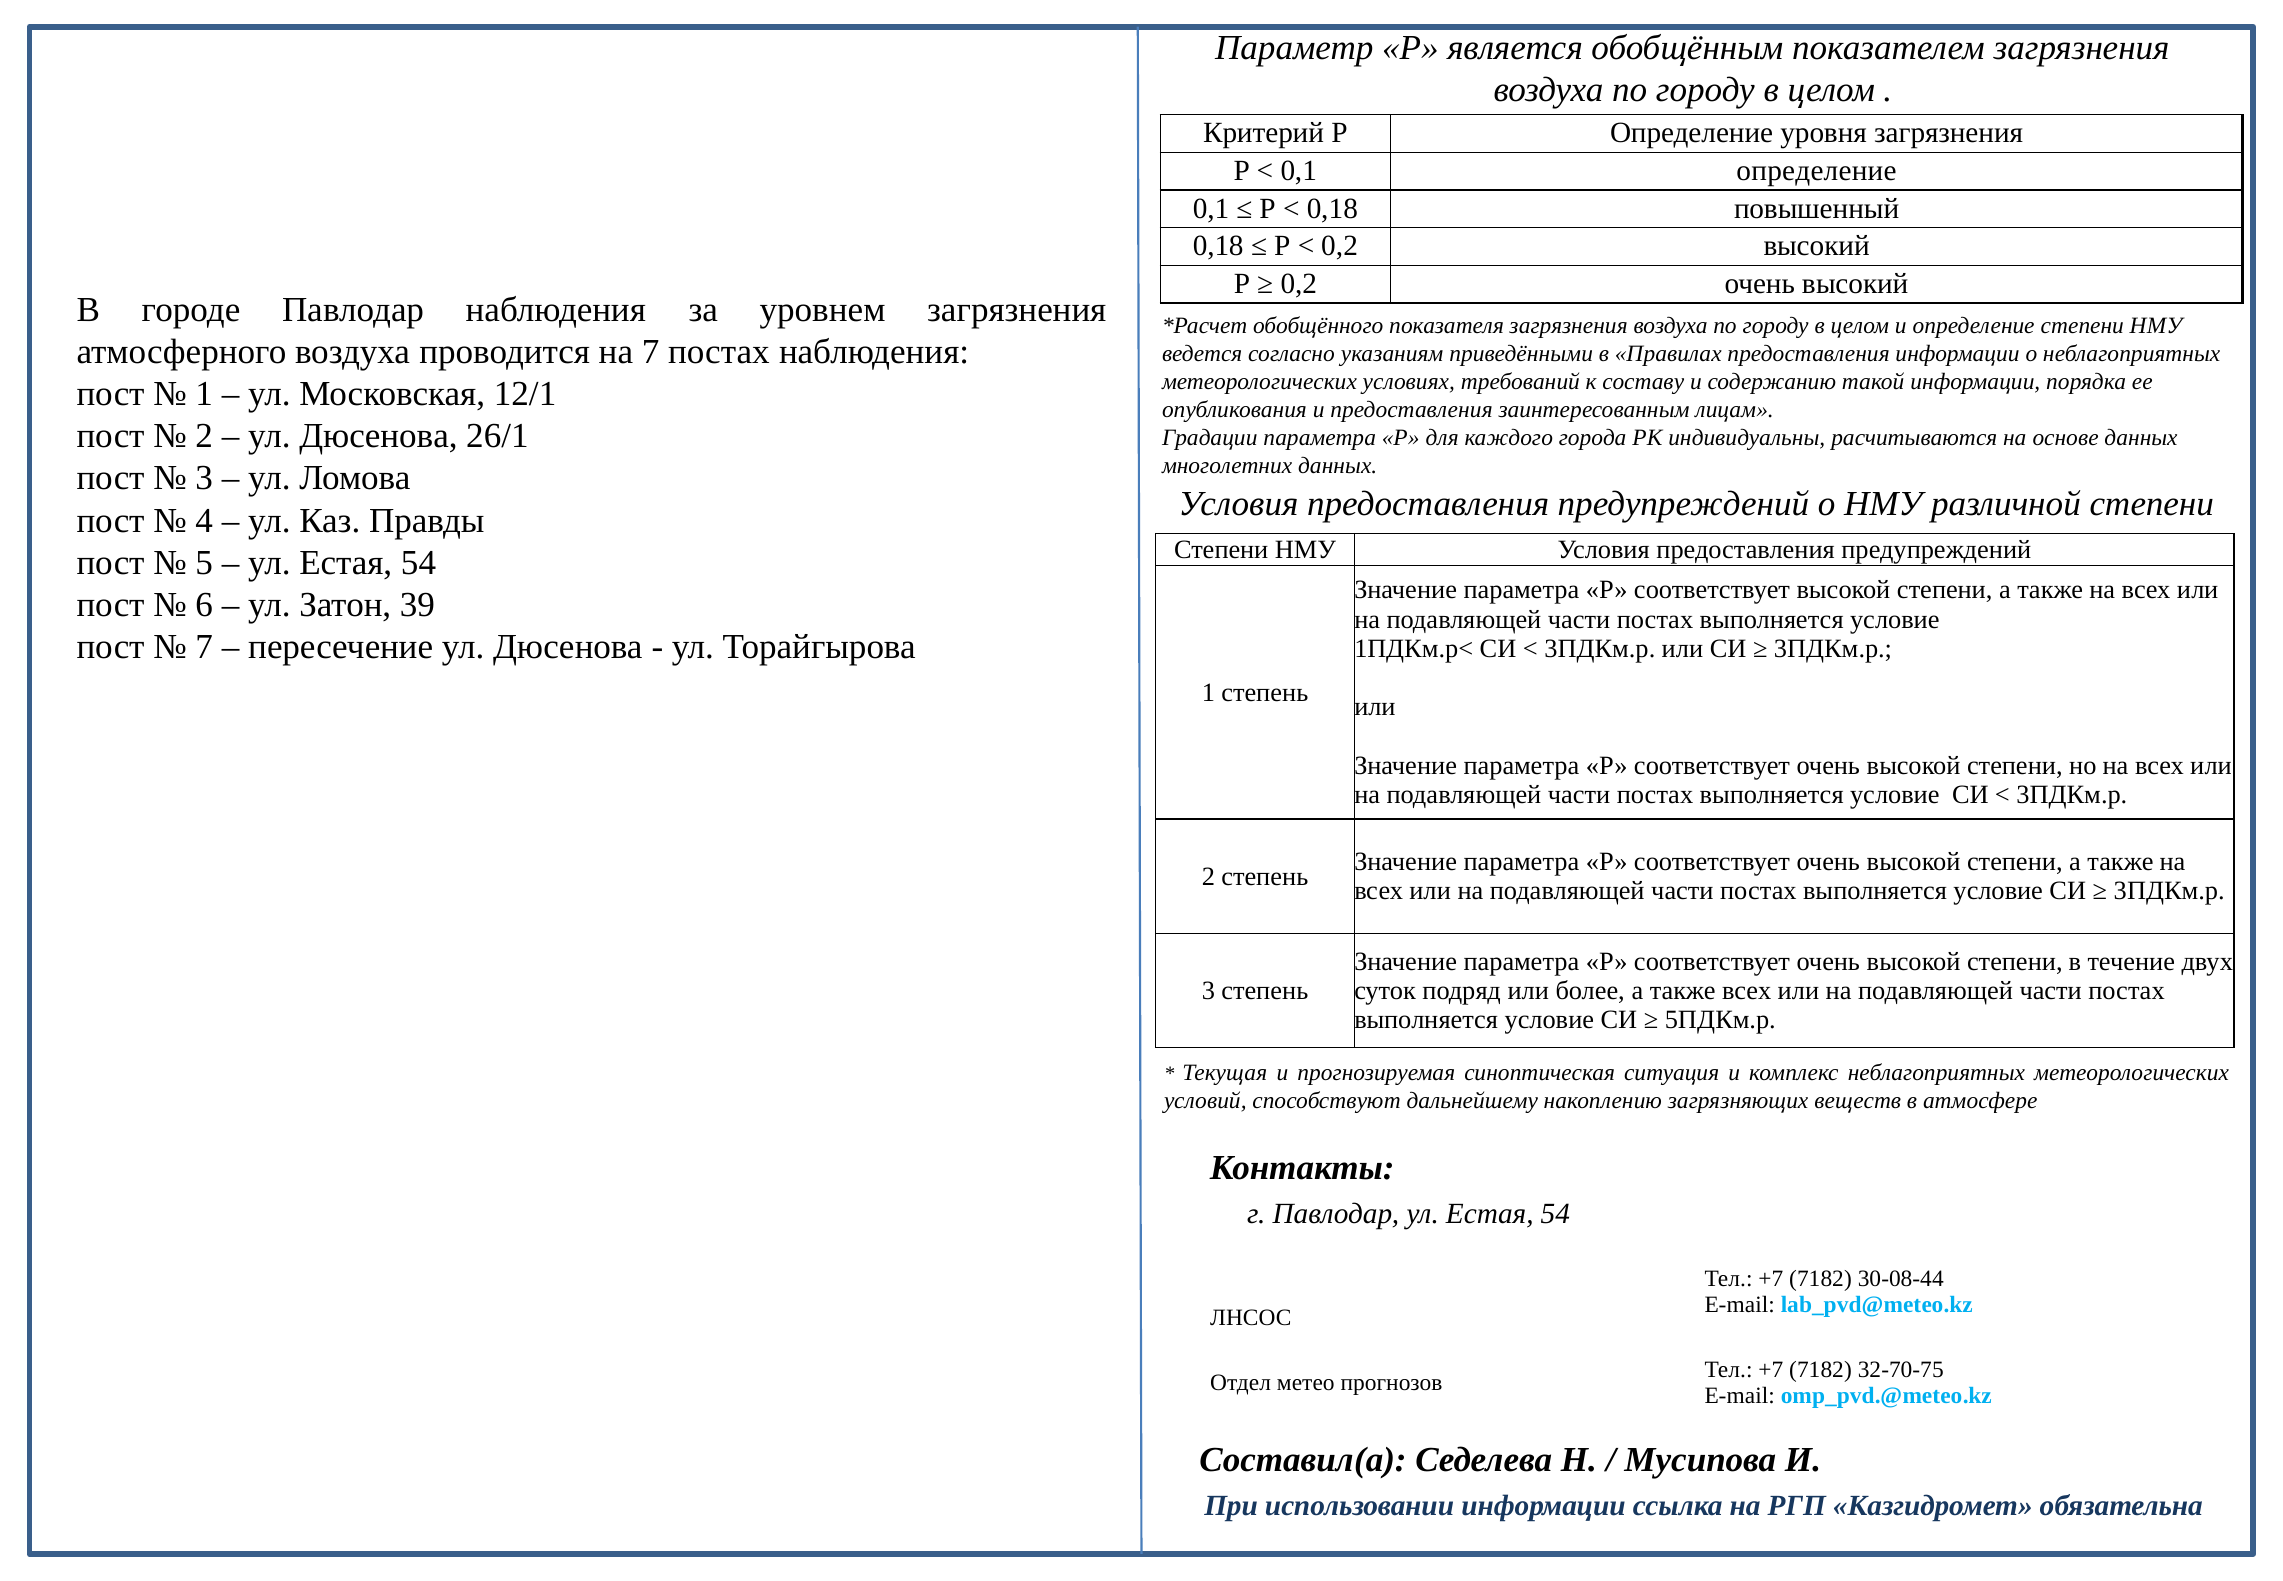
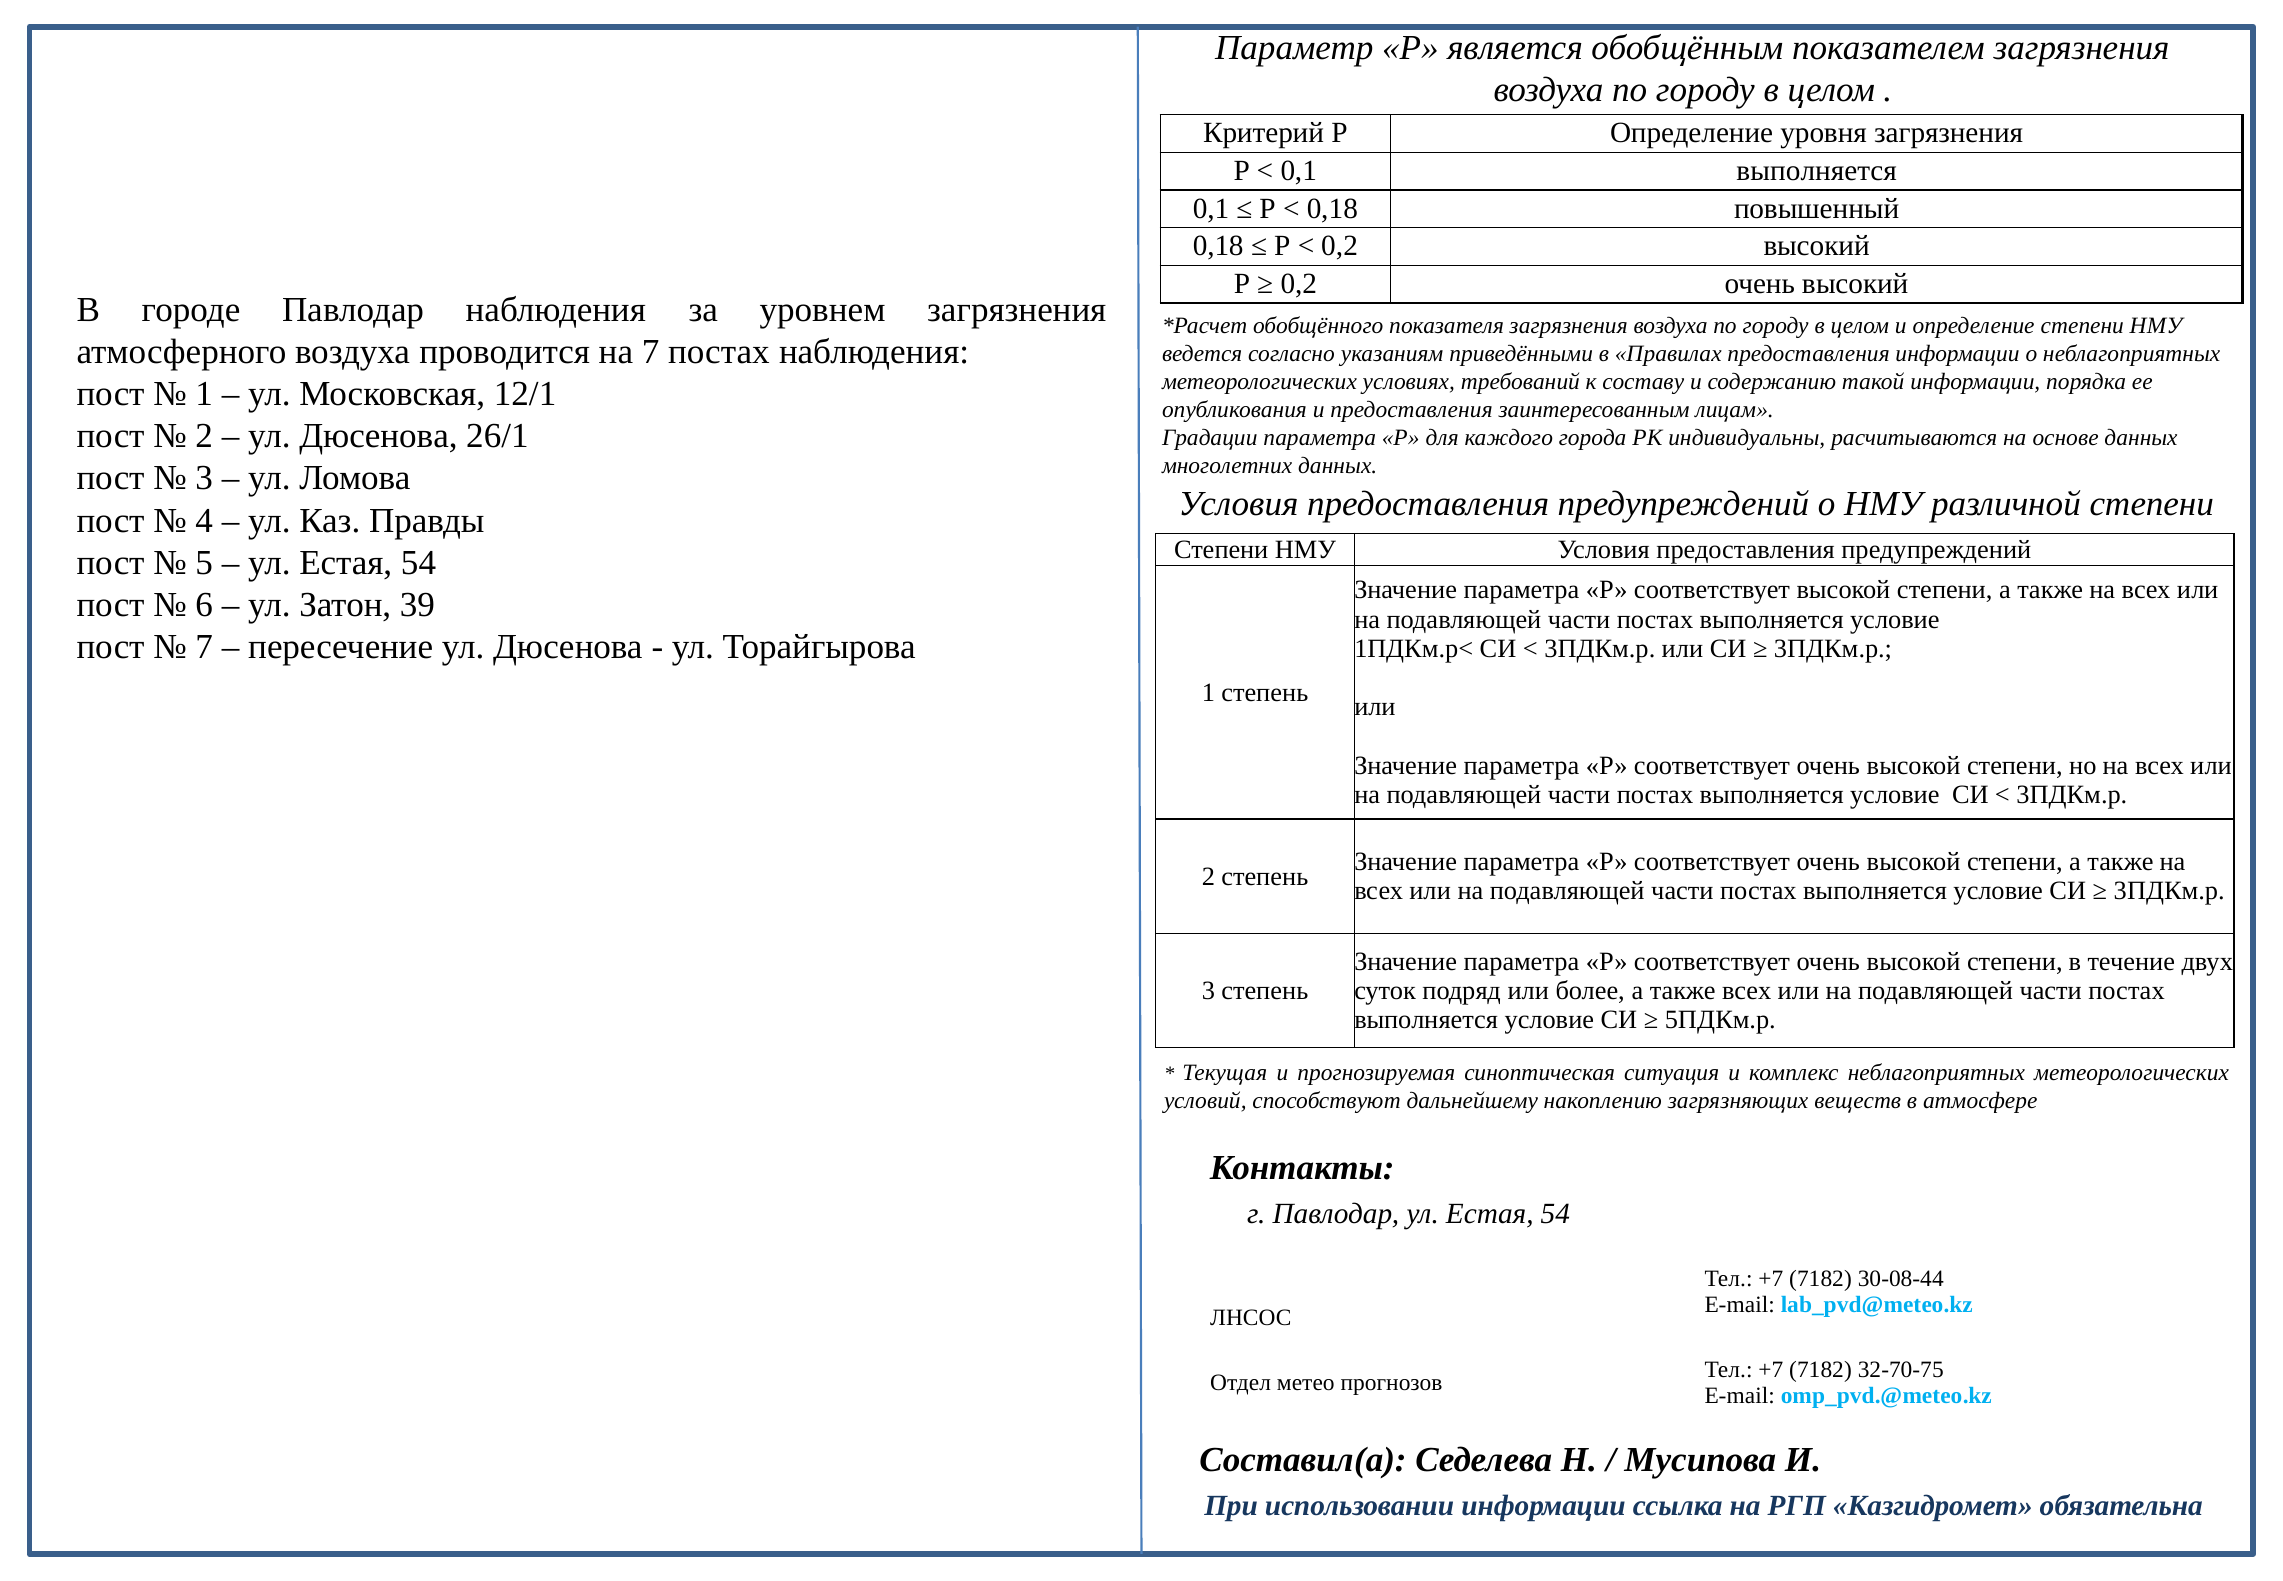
0,1 определение: определение -> выполняется
